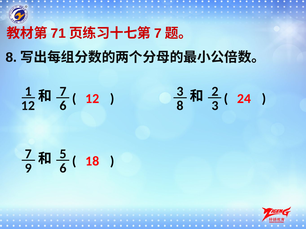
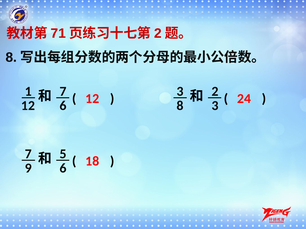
7 at (158, 34): 7 -> 2
